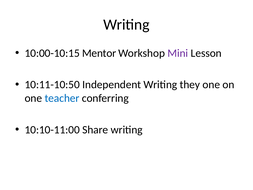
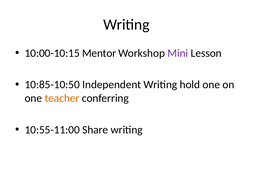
10:11-10:50: 10:11-10:50 -> 10:85-10:50
they: they -> hold
teacher colour: blue -> orange
10:10-11:00: 10:10-11:00 -> 10:55-11:00
